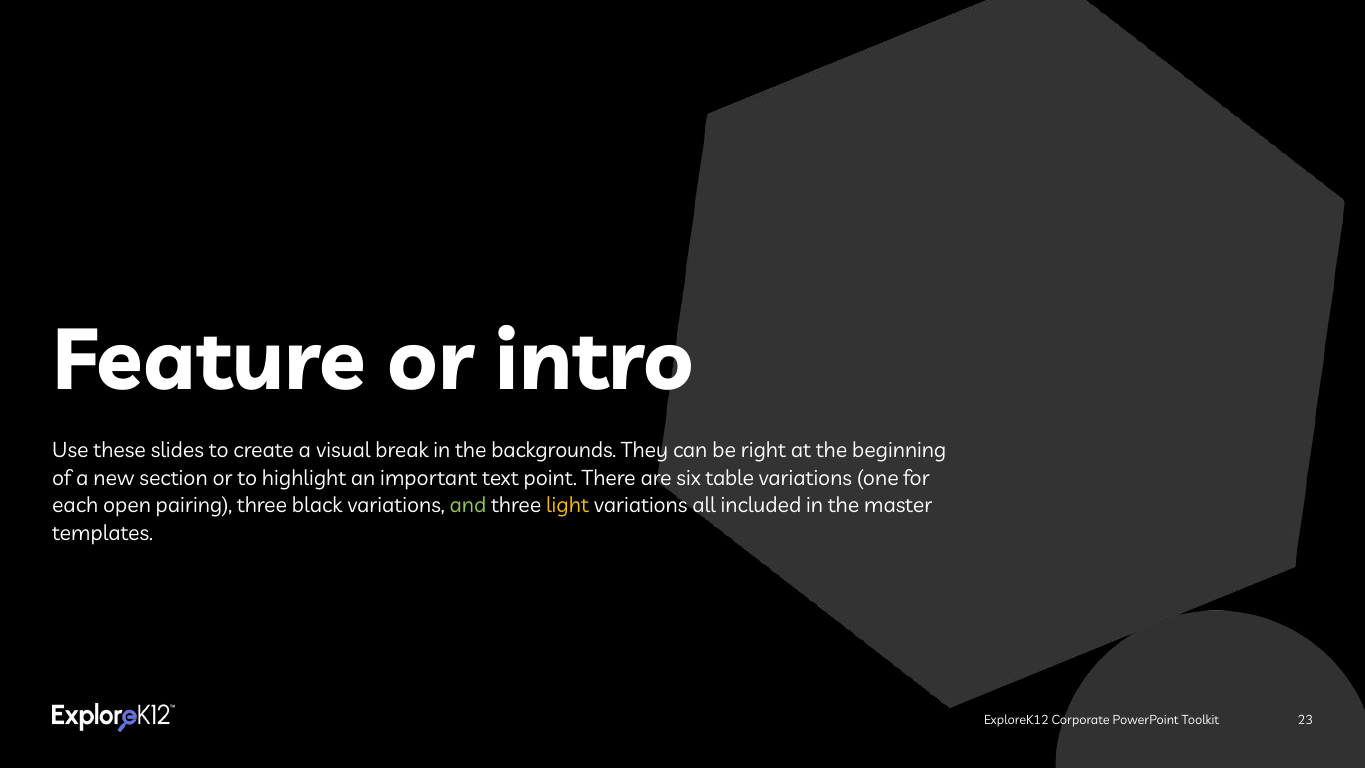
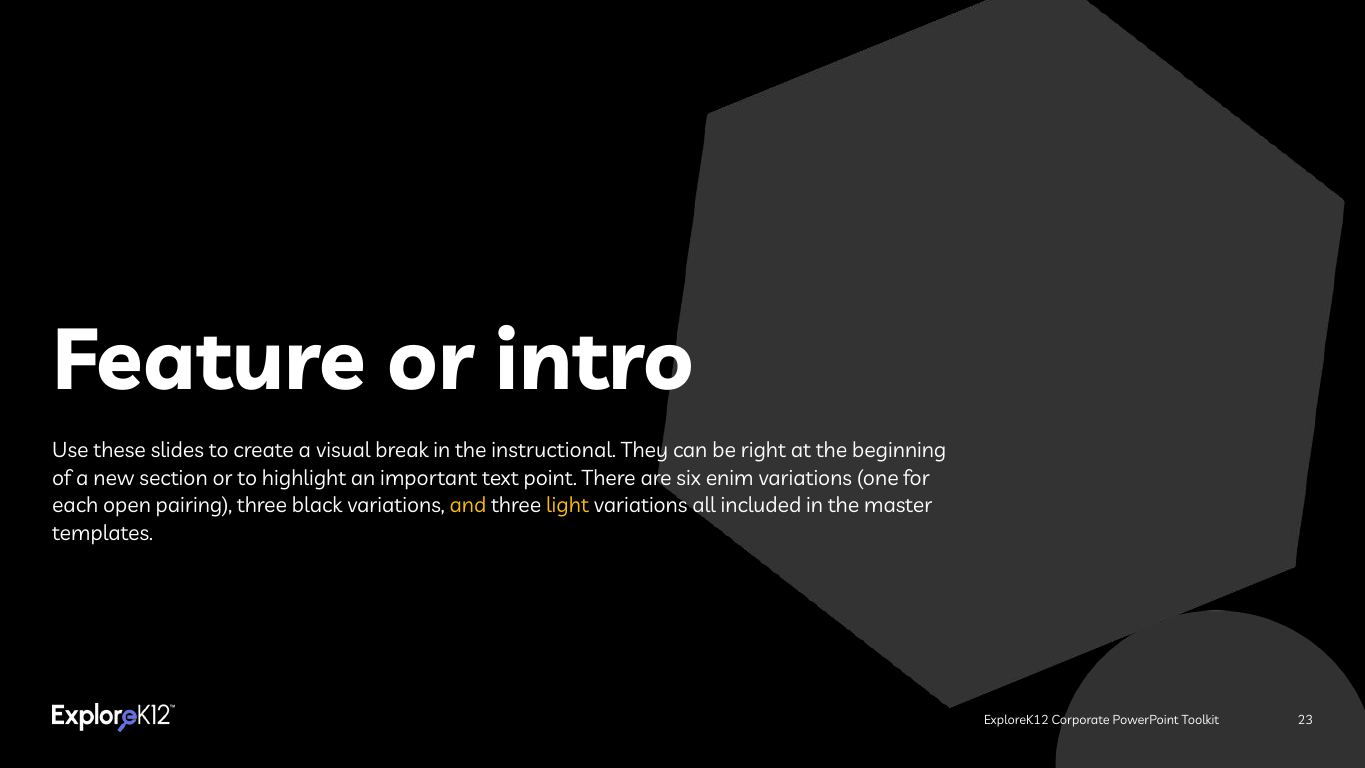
backgrounds: backgrounds -> instructional
table: table -> enim
and colour: light green -> yellow
